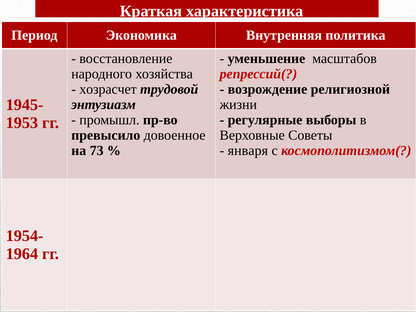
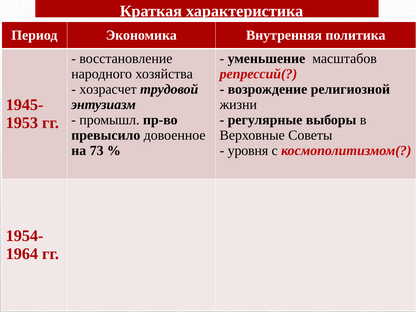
января: января -> уровня
